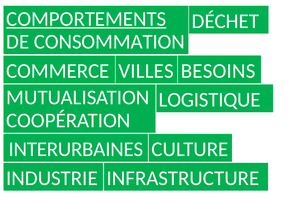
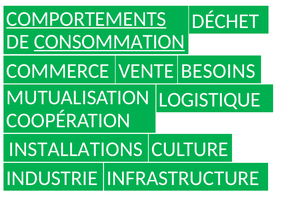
CONSOMMATION underline: none -> present
VILLES: VILLES -> VENTE
INTERURBAINES: INTERURBAINES -> INSTALLATIONS
